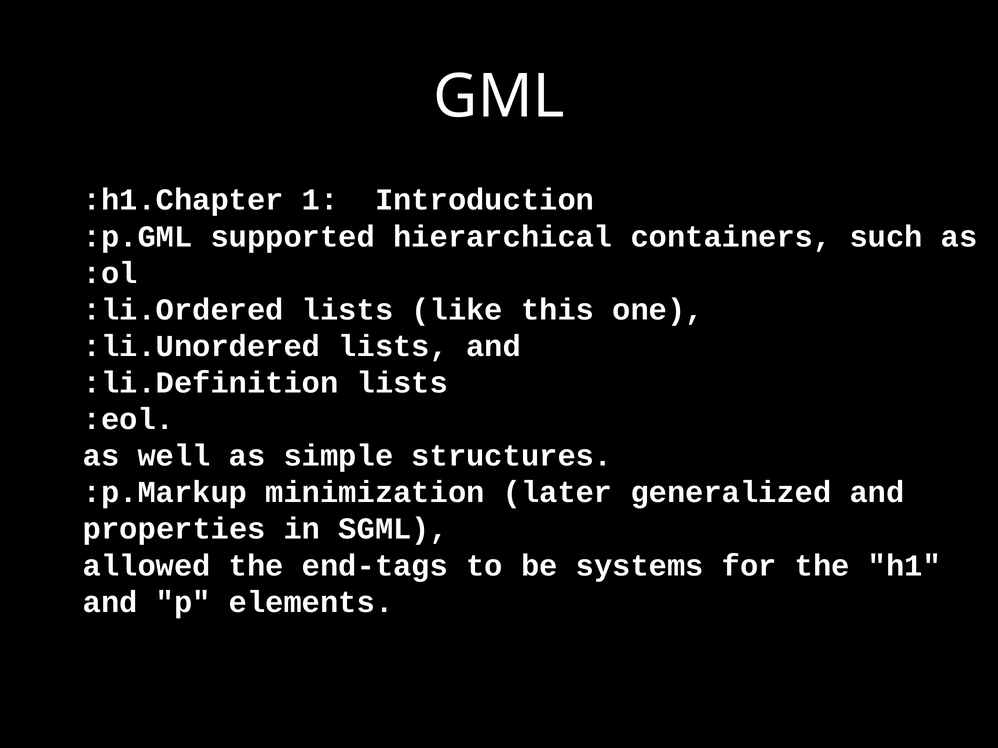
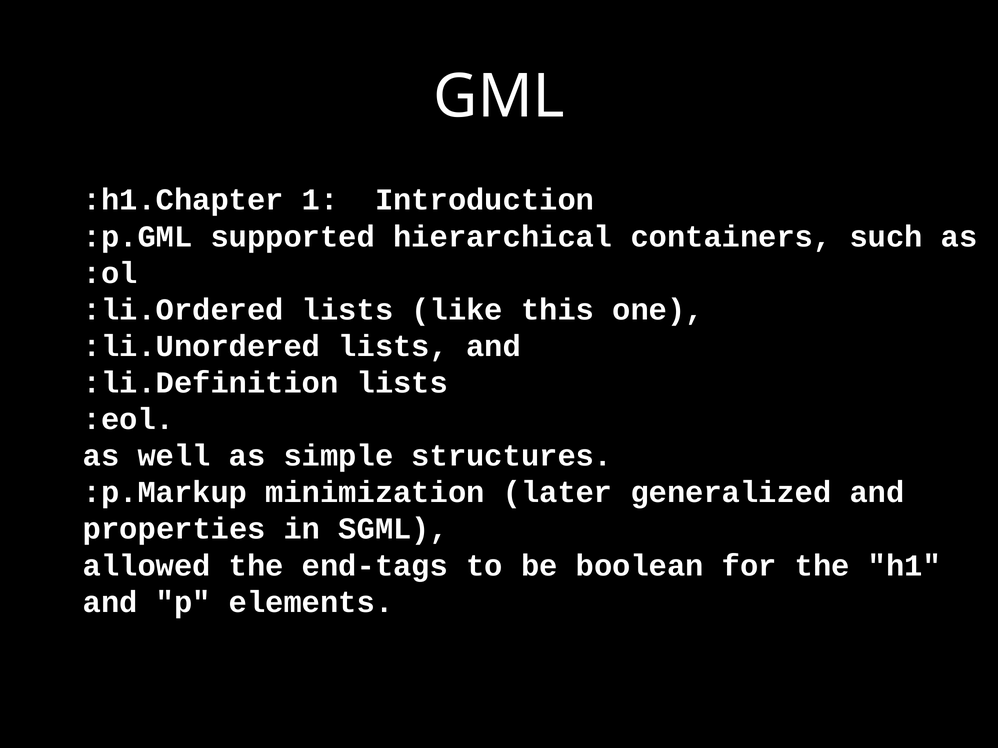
systems: systems -> boolean
